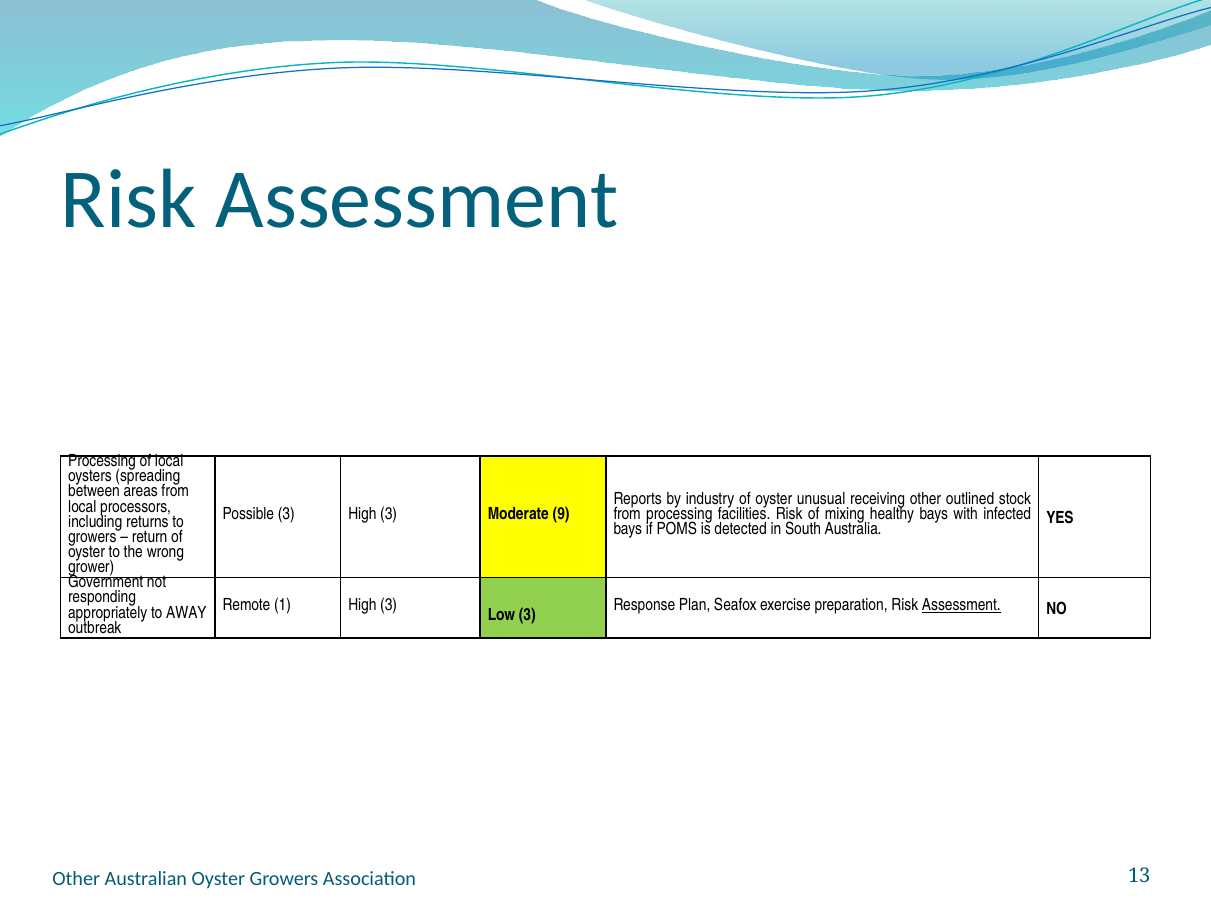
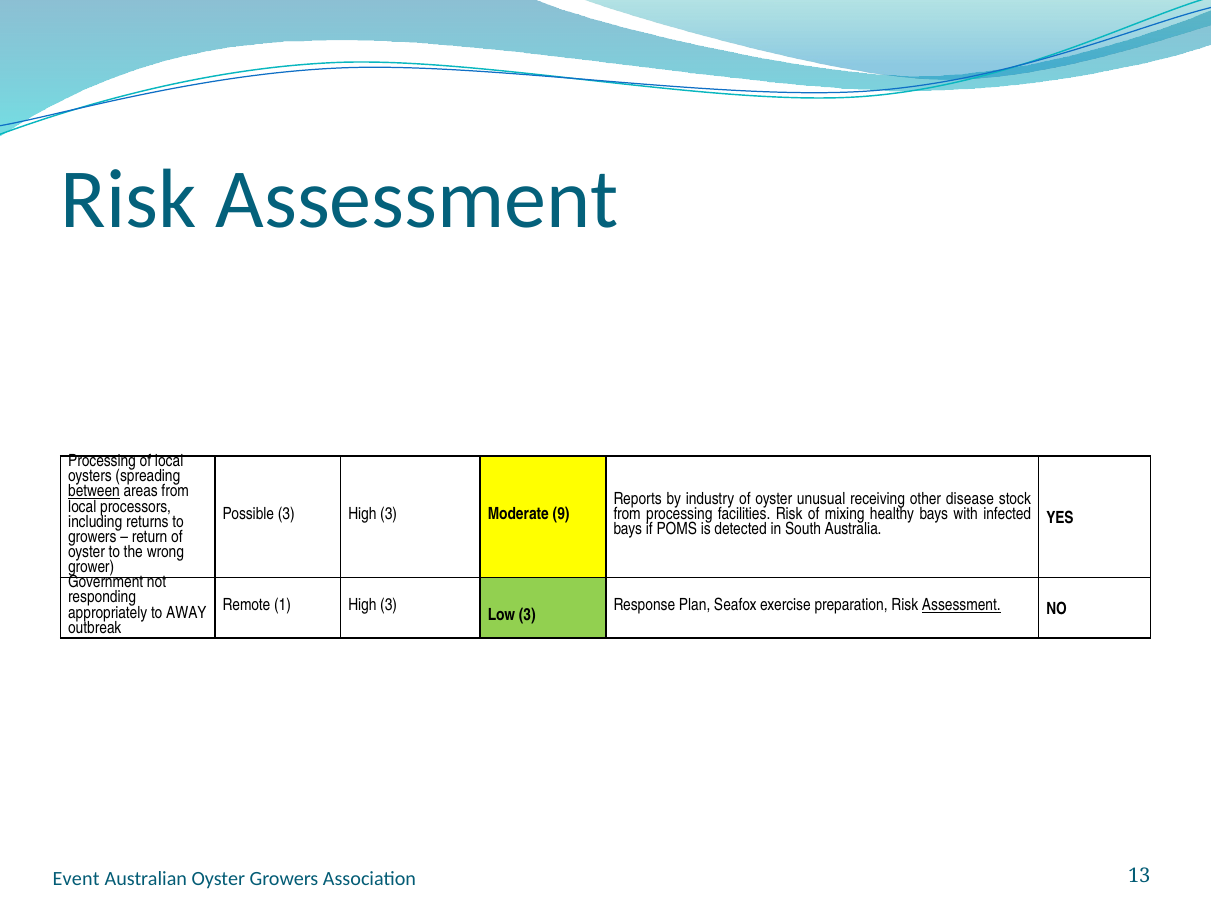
between underline: none -> present
outlined: outlined -> disease
Other at (76, 879): Other -> Event
